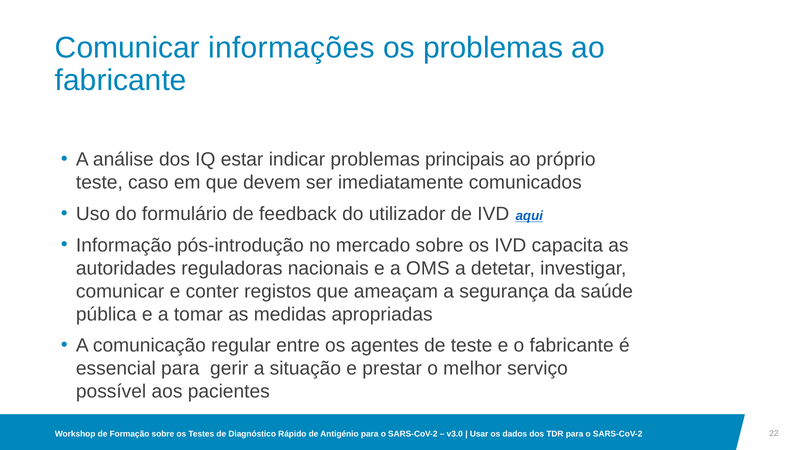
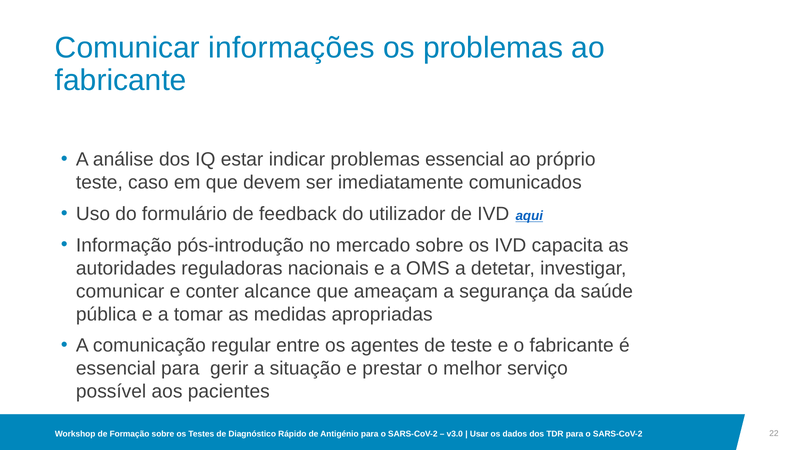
problemas principais: principais -> essencial
registos: registos -> alcance
